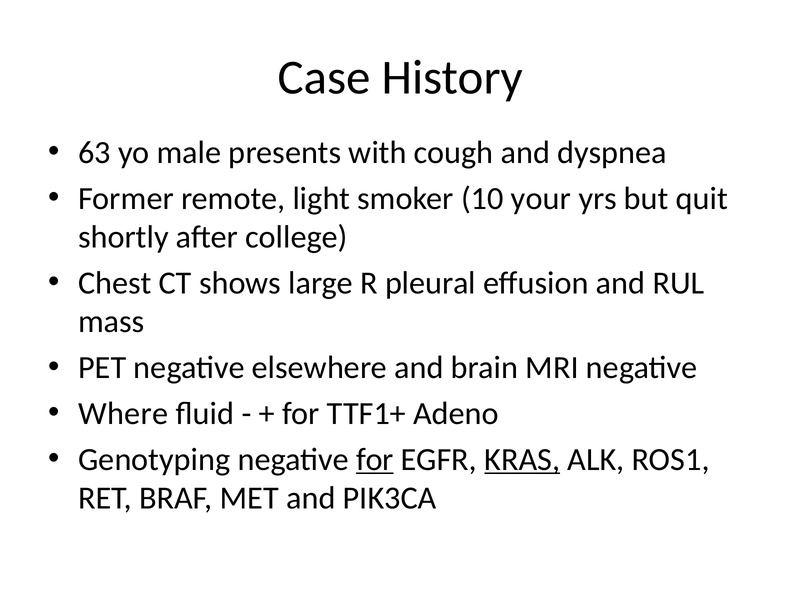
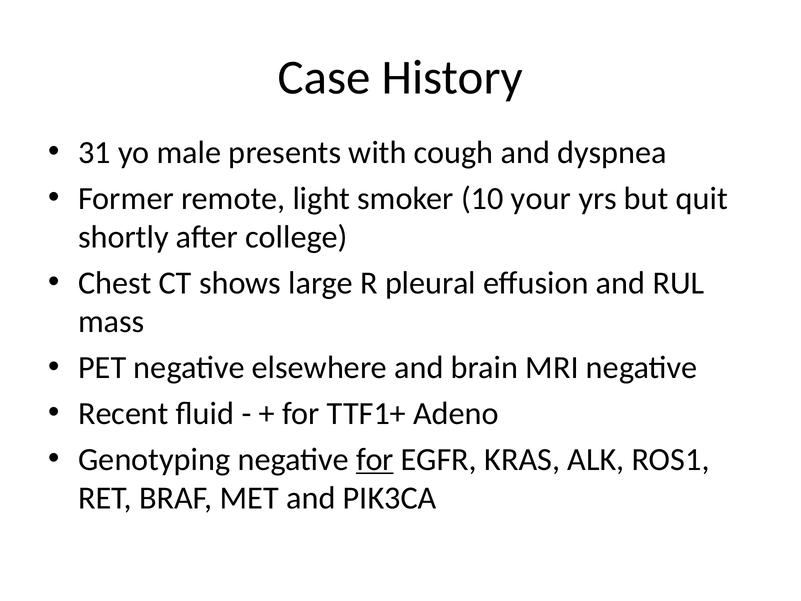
63: 63 -> 31
Where: Where -> Recent
KRAS underline: present -> none
